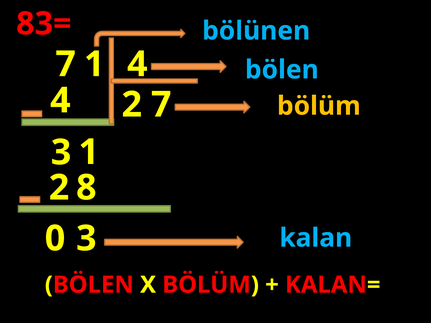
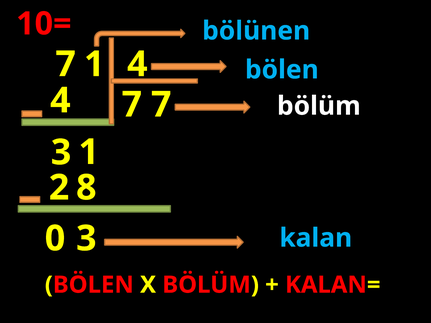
83=: 83= -> 10=
2 at (132, 105): 2 -> 7
bölüm at (319, 106) colour: yellow -> white
